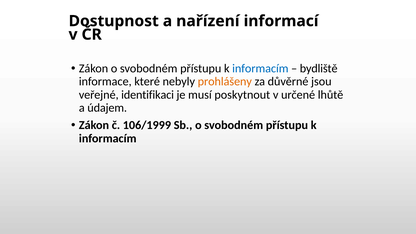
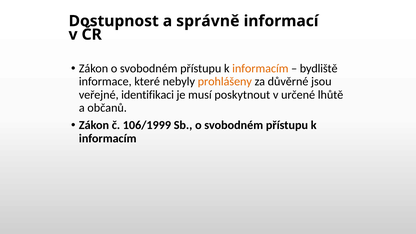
nařízení: nařízení -> správně
informacím at (260, 69) colour: blue -> orange
údajem: údajem -> občanů
